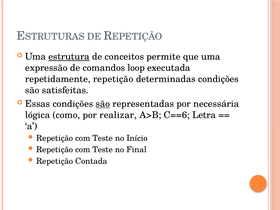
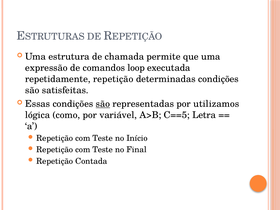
estrutura underline: present -> none
conceitos: conceitos -> chamada
necessária: necessária -> utilizamos
realizar: realizar -> variável
C==6: C==6 -> C==5
